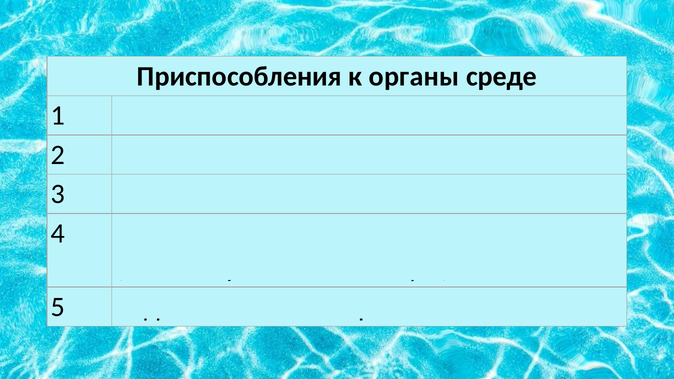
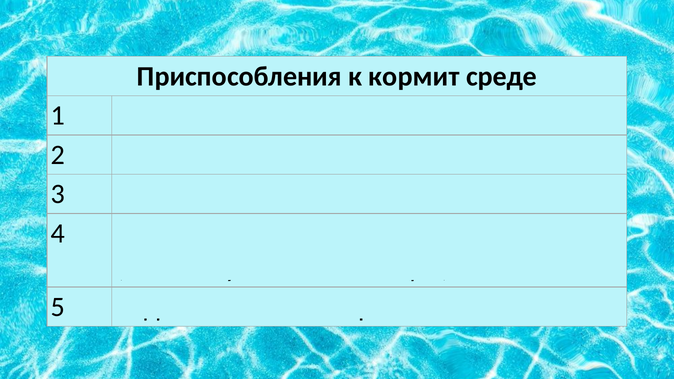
к органы: органы -> кормит
